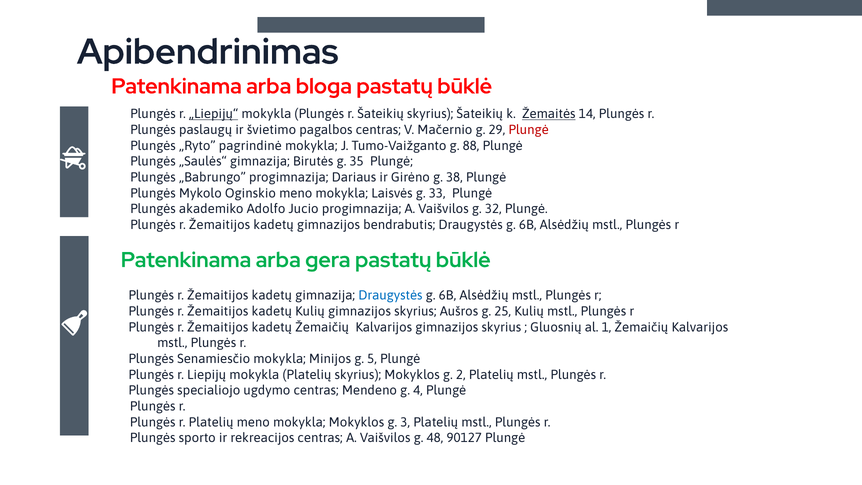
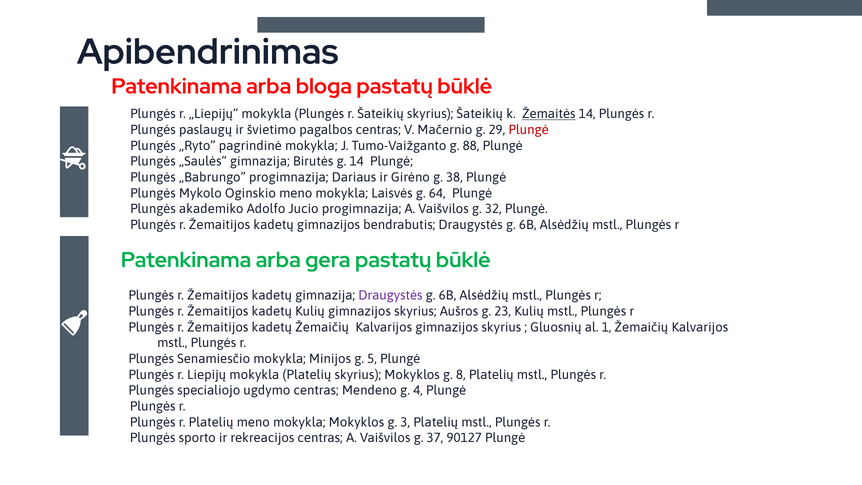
„Liepijų“ underline: present -> none
g 35: 35 -> 14
33: 33 -> 64
Draugystės at (390, 296) colour: blue -> purple
25: 25 -> 23
2: 2 -> 8
48: 48 -> 37
